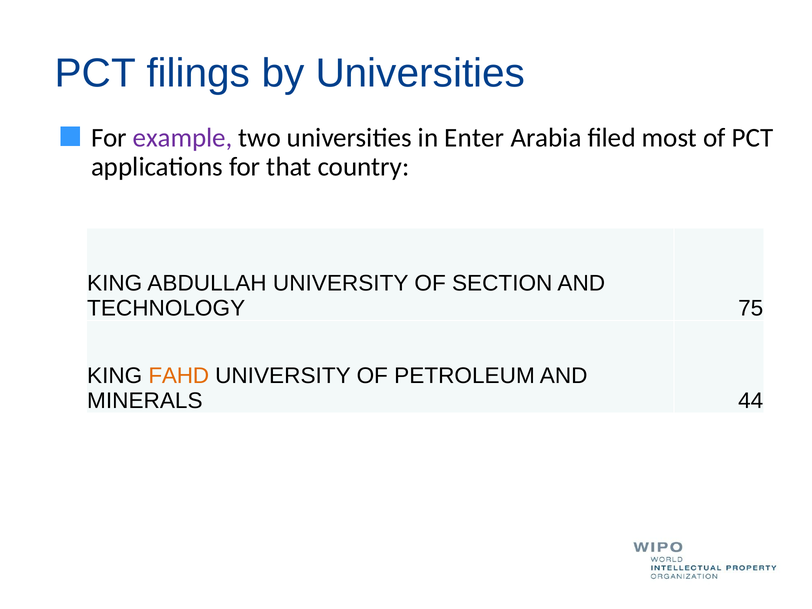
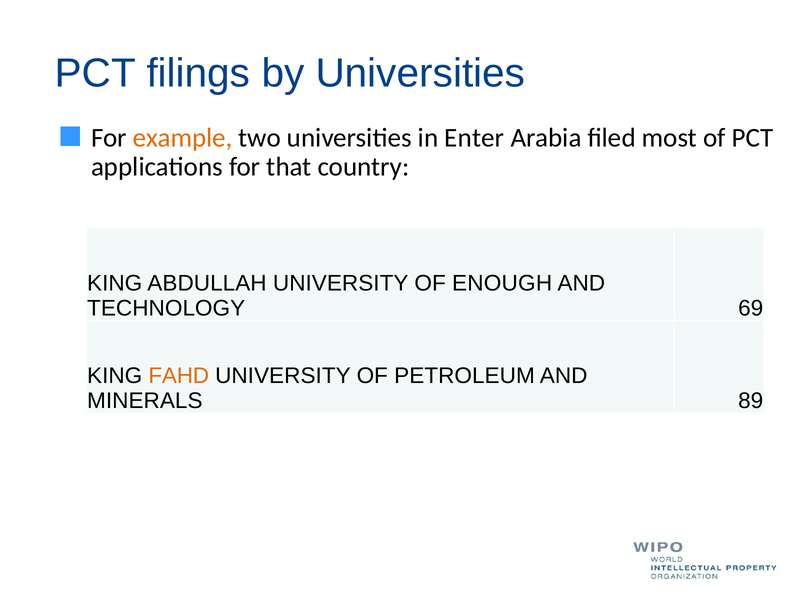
example colour: purple -> orange
SECTION: SECTION -> ENOUGH
75: 75 -> 69
44: 44 -> 89
